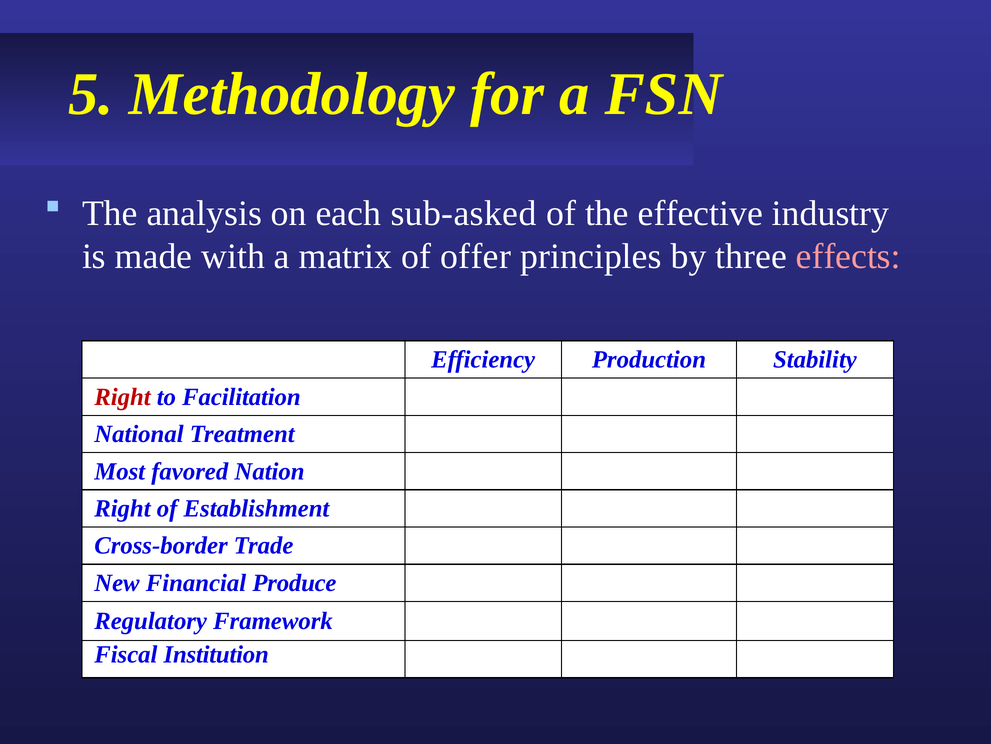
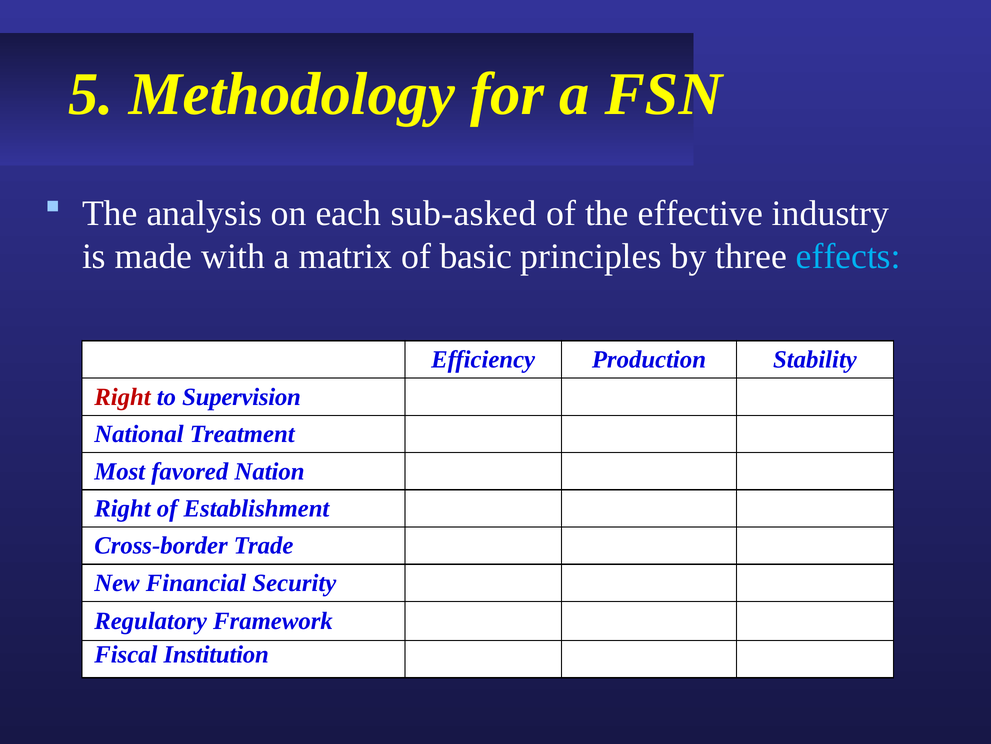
offer: offer -> basic
effects colour: pink -> light blue
Facilitation: Facilitation -> Supervision
Produce: Produce -> Security
